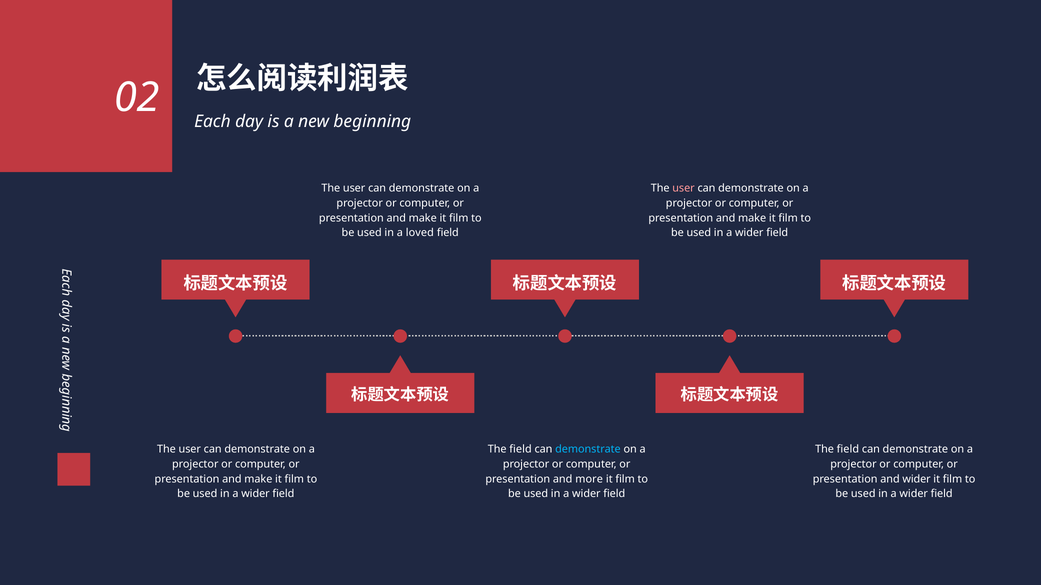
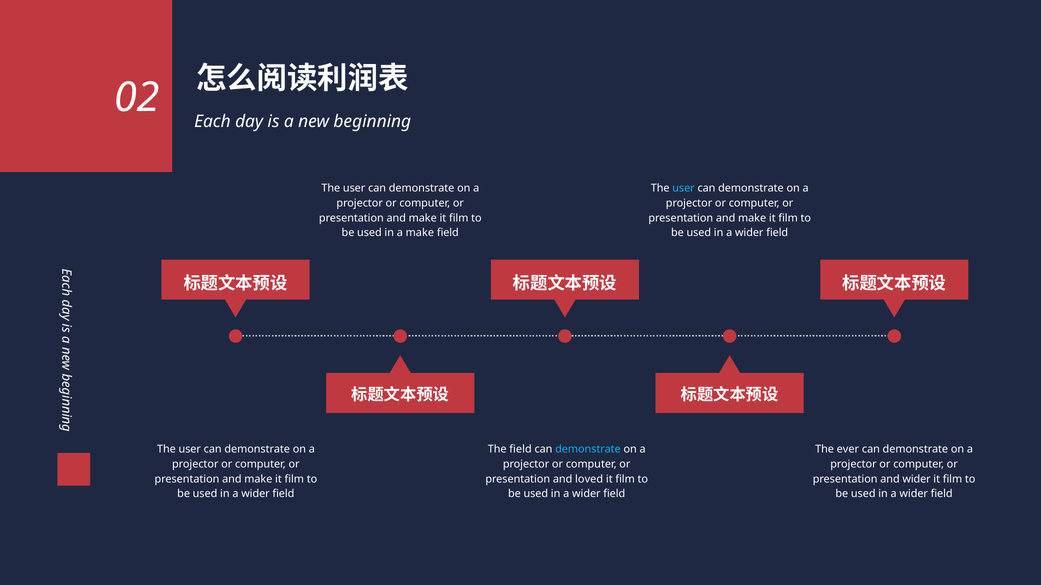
user at (684, 189) colour: pink -> light blue
a loved: loved -> make
field at (848, 450): field -> ever
more: more -> loved
